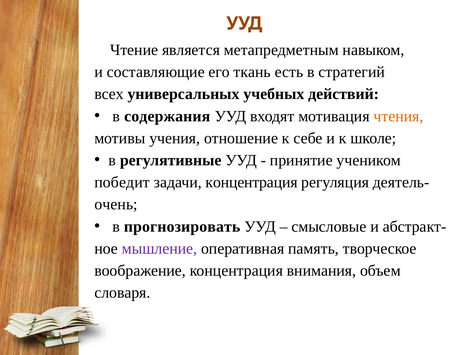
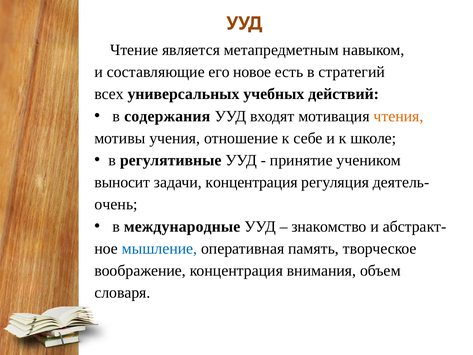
ткань: ткань -> новое
победит: победит -> выносит
прогнозировать: прогнозировать -> международные
смысловые: смысловые -> знакомство
мышление colour: purple -> blue
